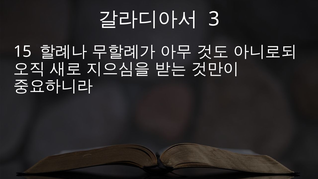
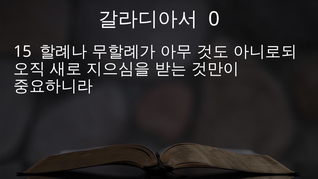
3: 3 -> 0
